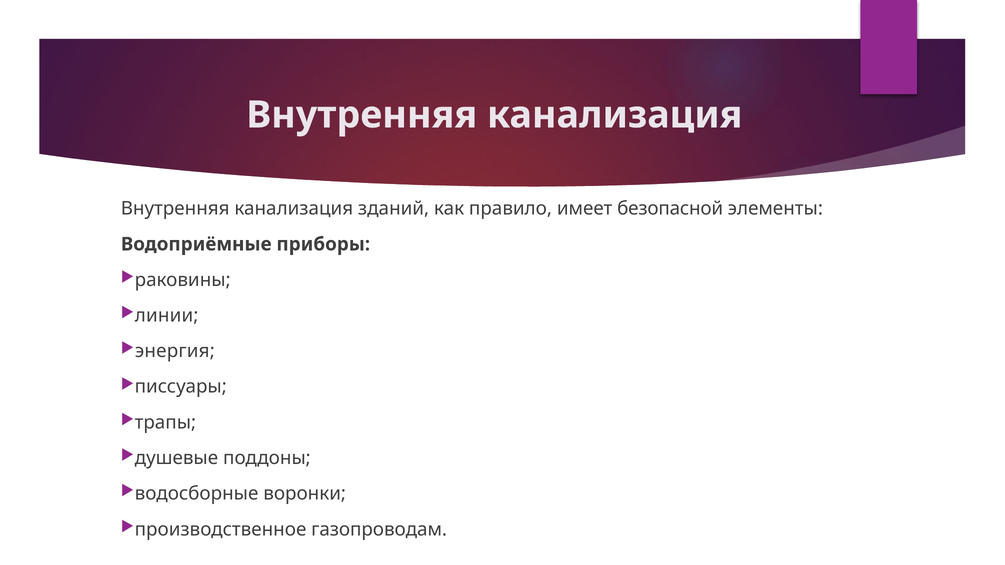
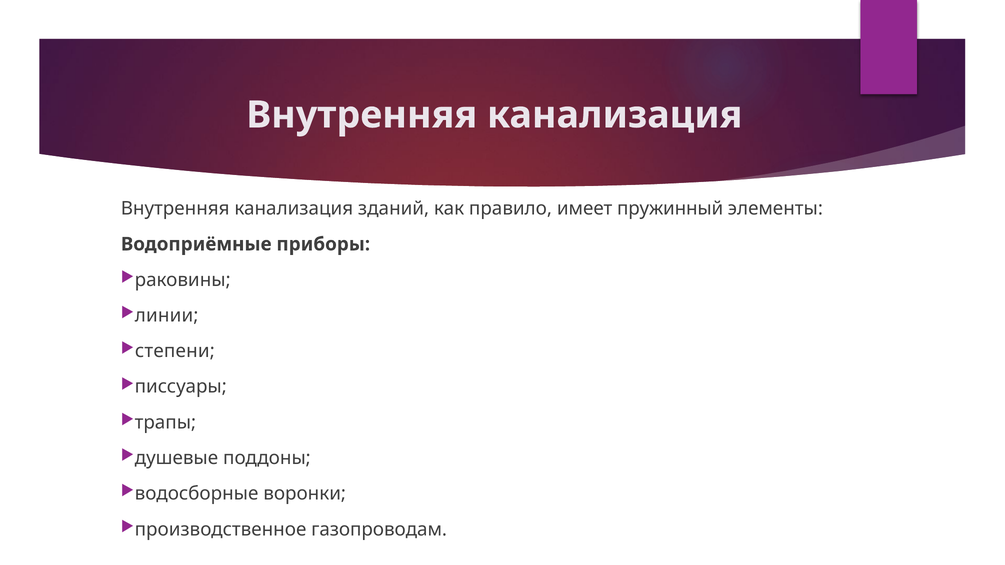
безопасной: безопасной -> пружинный
энергия: энергия -> степени
